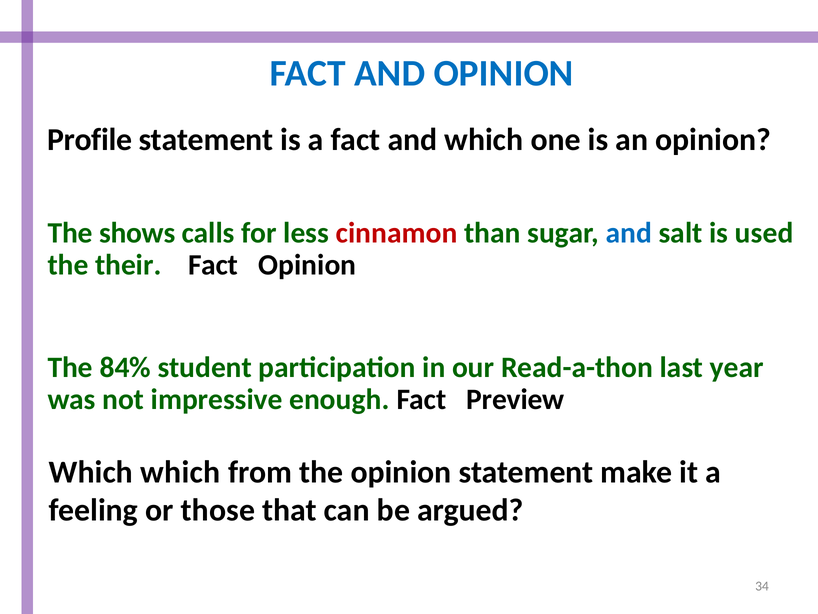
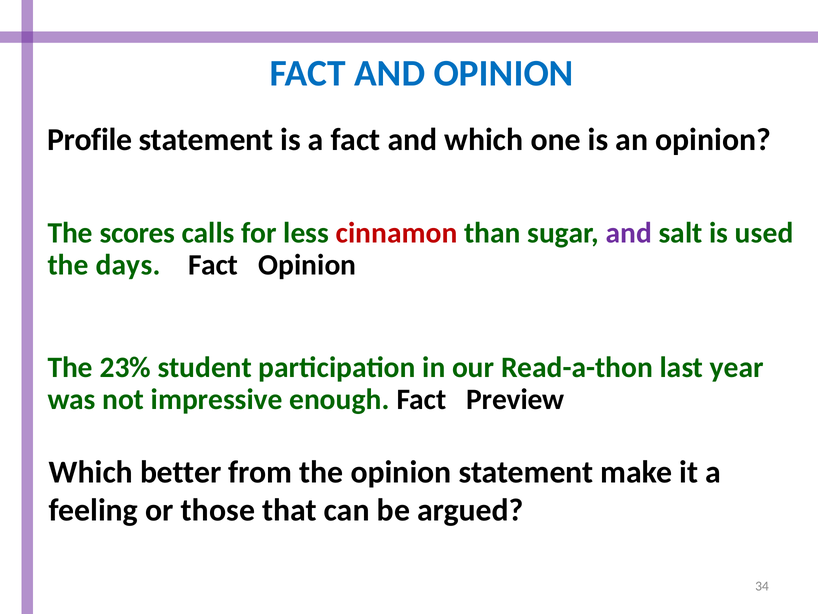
shows: shows -> scores
and at (629, 233) colour: blue -> purple
their: their -> days
84%: 84% -> 23%
Which which: which -> better
